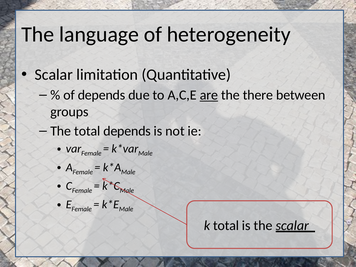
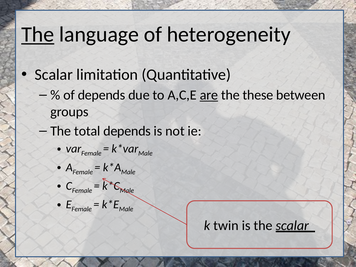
The at (38, 34) underline: none -> present
there: there -> these
k total: total -> twin
